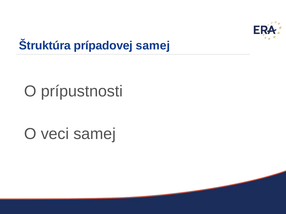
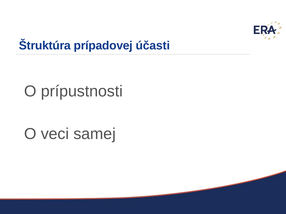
prípadovej samej: samej -> účasti
